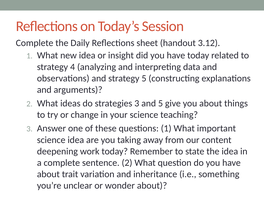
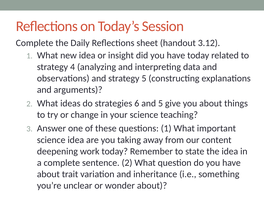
strategies 3: 3 -> 6
